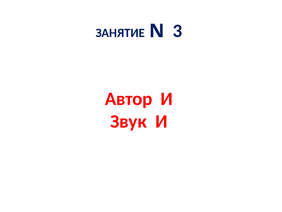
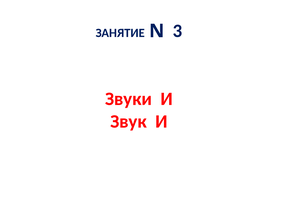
Автор: Автор -> Звуки
